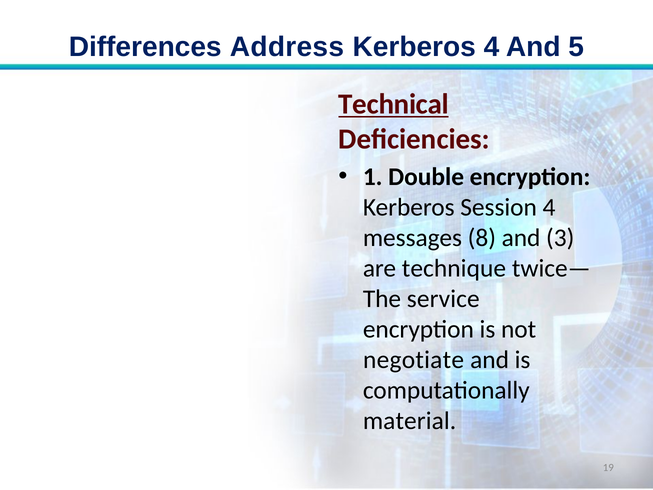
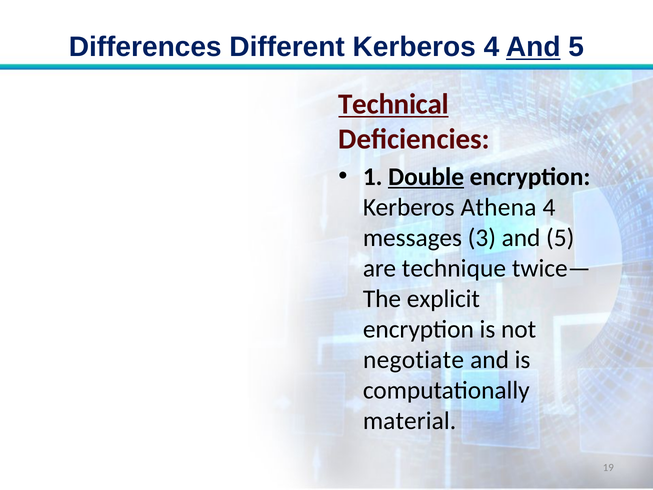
Address: Address -> Different
And at (533, 47) underline: none -> present
Double underline: none -> present
Session: Session -> Athena
8: 8 -> 3
3 at (560, 238): 3 -> 5
service: service -> explicit
